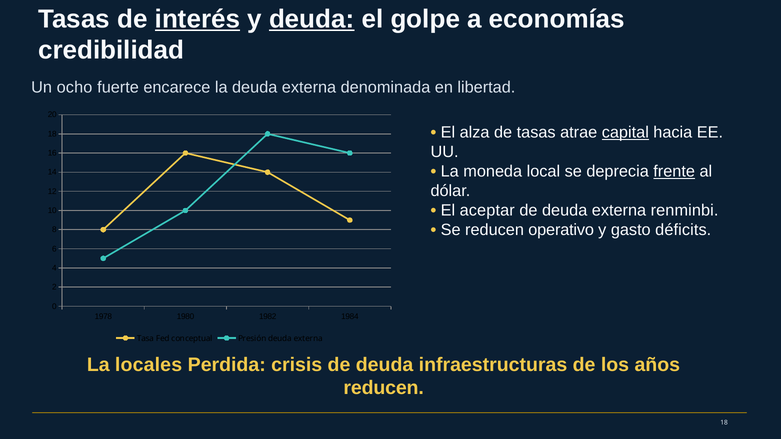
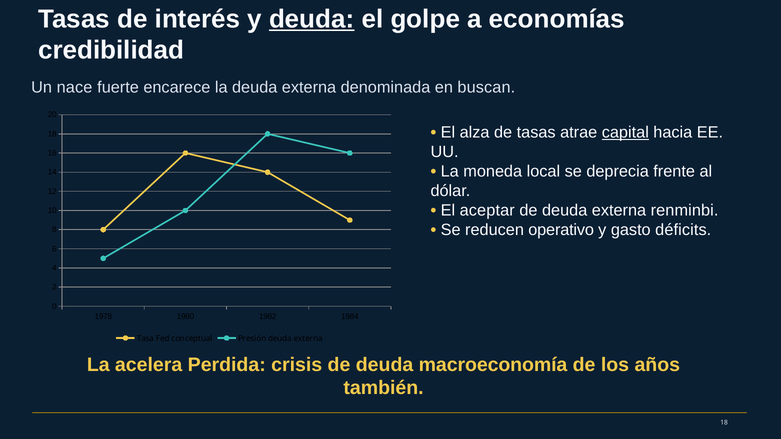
interés underline: present -> none
ocho: ocho -> nace
libertad: libertad -> buscan
frente underline: present -> none
locales: locales -> acelera
infraestructuras: infraestructuras -> macroeconomía
reducen at (384, 388): reducen -> también
